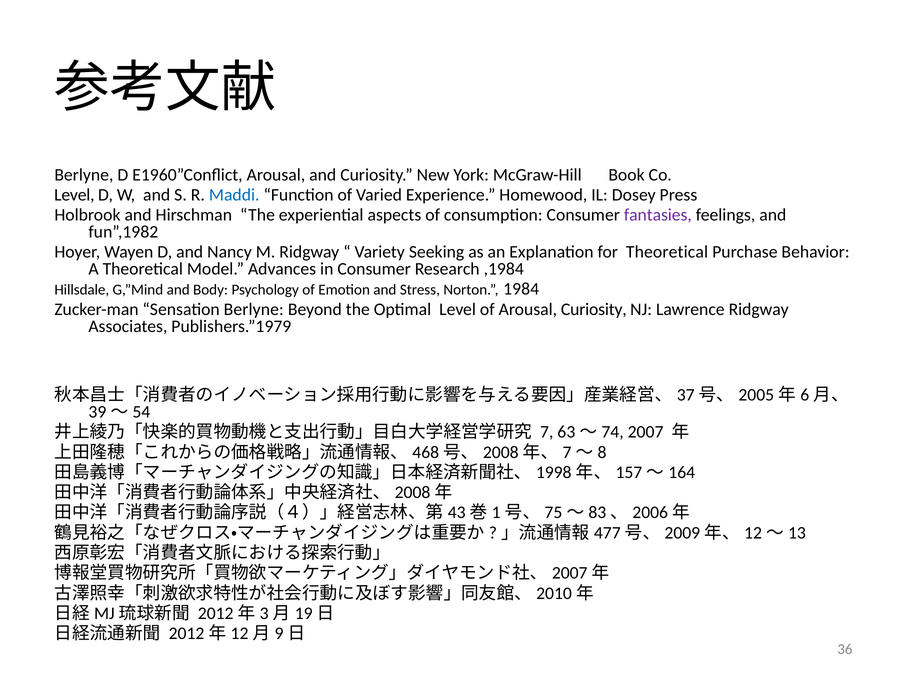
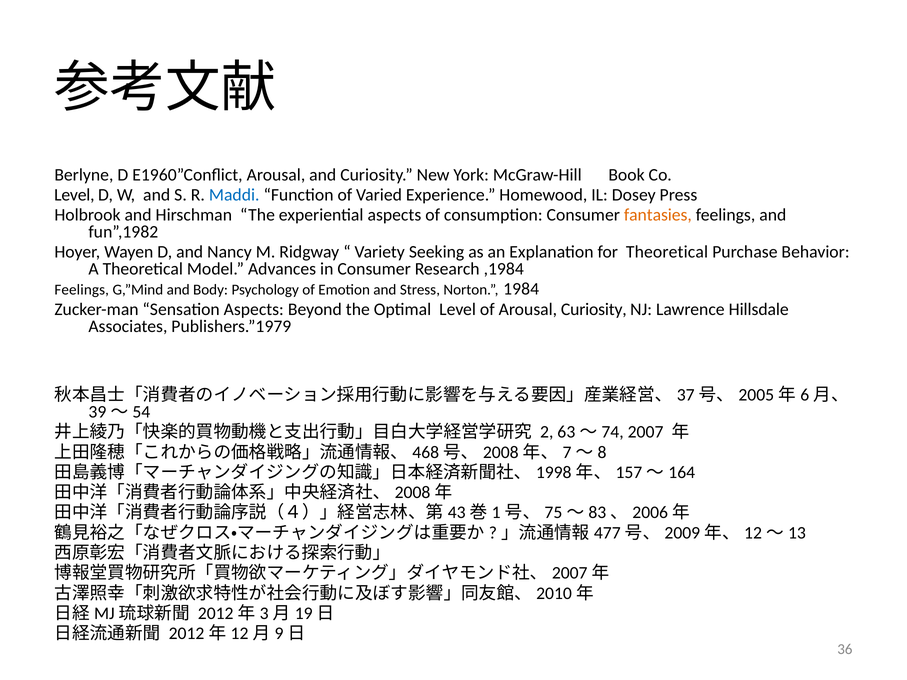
fantasies colour: purple -> orange
Hillsdale at (82, 290): Hillsdale -> Feelings
Sensation Berlyne: Berlyne -> Aspects
Lawrence Ridgway: Ridgway -> Hillsdale
7: 7 -> 2
